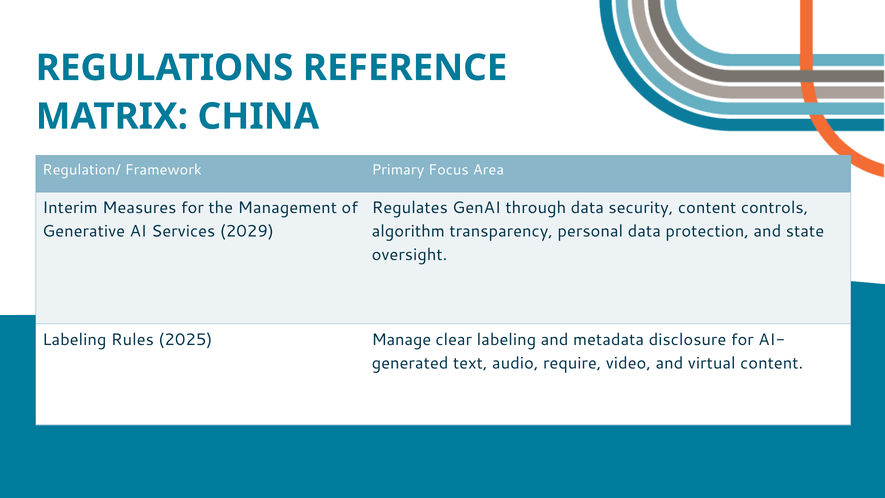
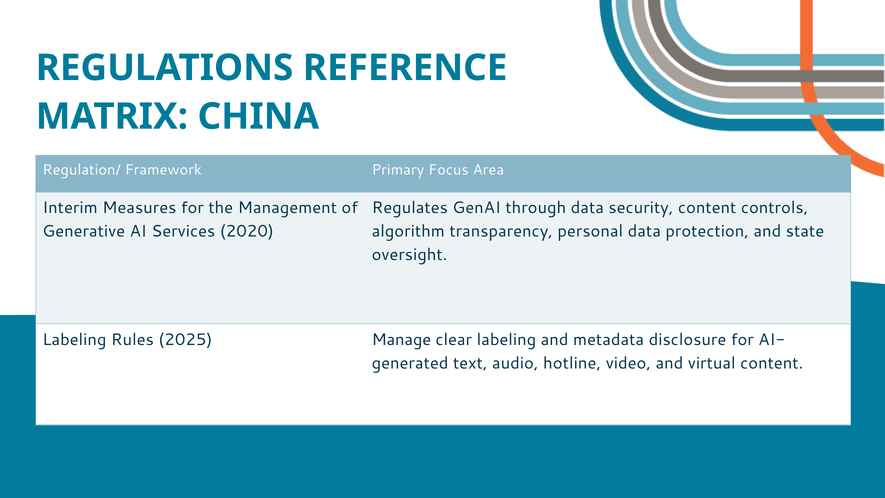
2029: 2029 -> 2020
require: require -> hotline
